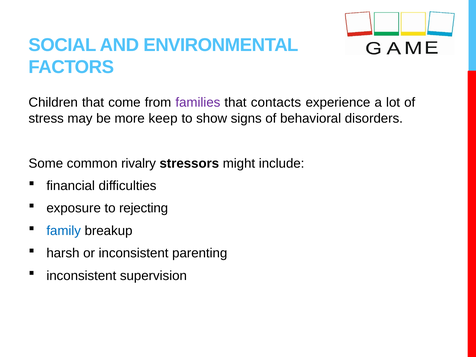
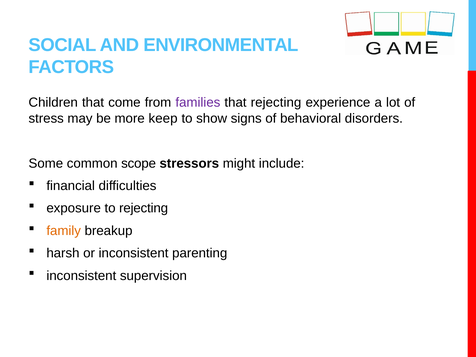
that contacts: contacts -> rejecting
rivalry: rivalry -> scope
family colour: blue -> orange
